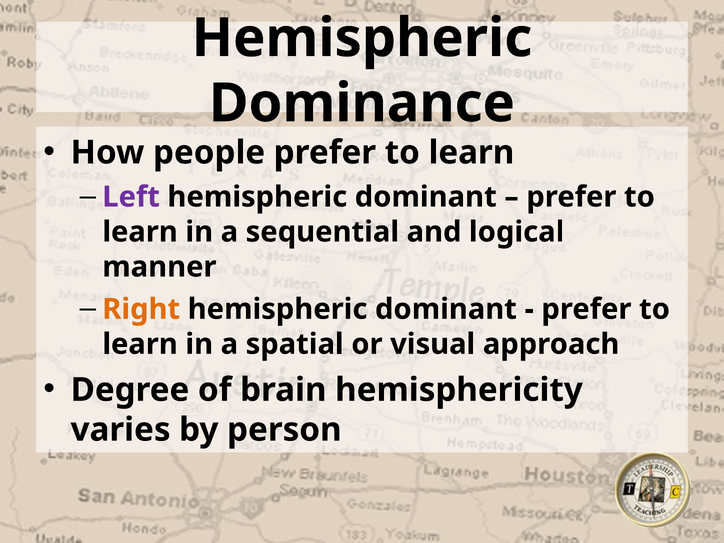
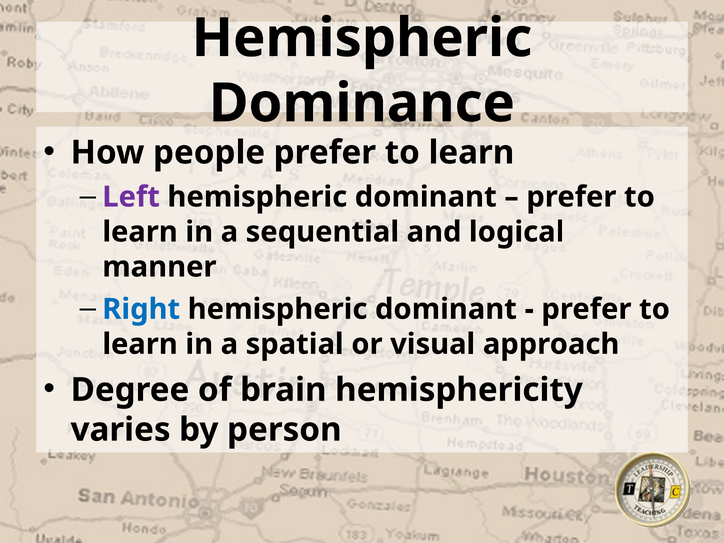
Right colour: orange -> blue
